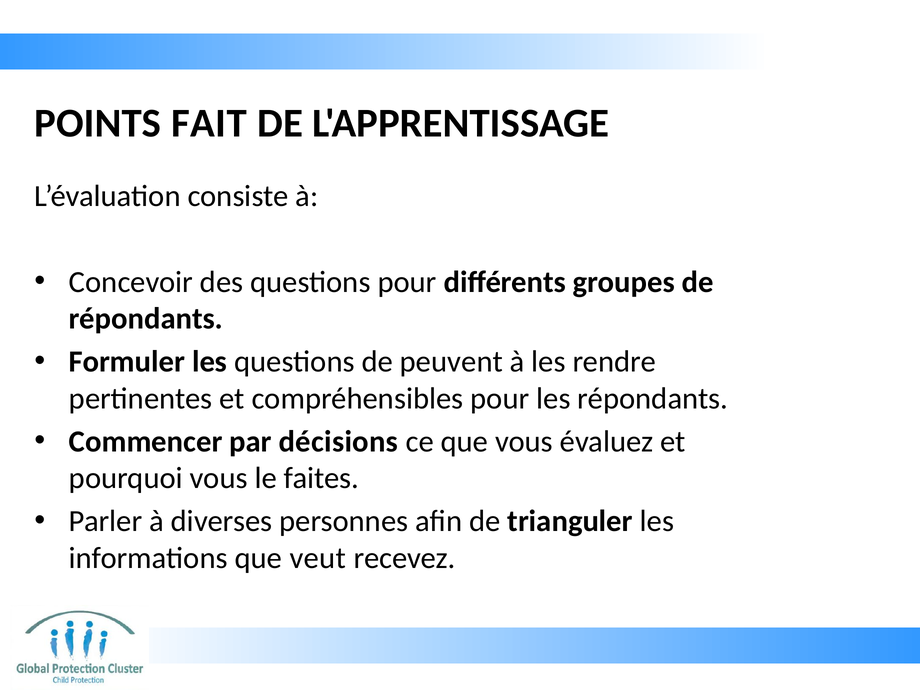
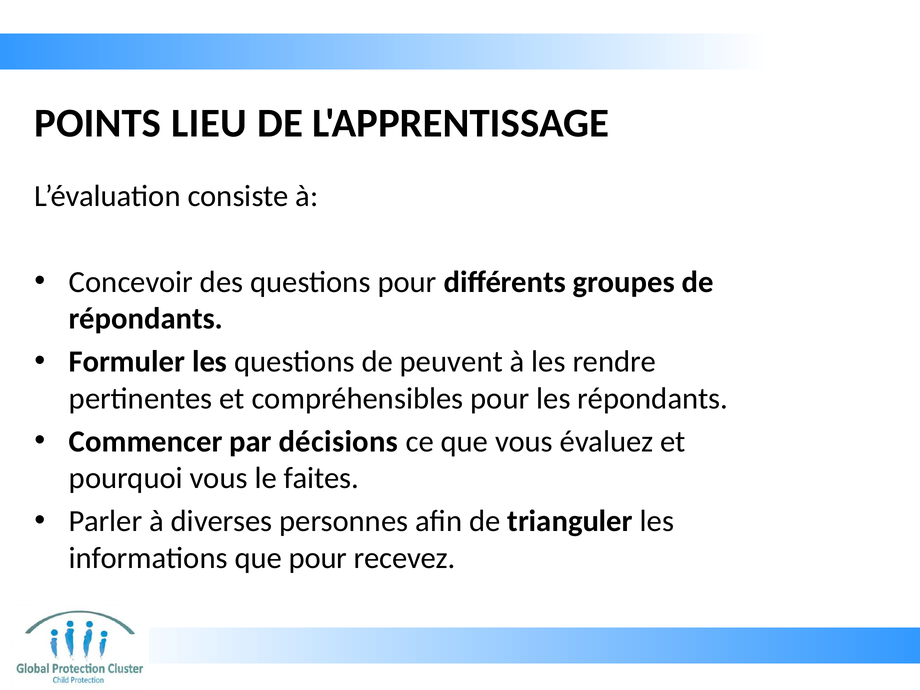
FAIT: FAIT -> LIEU
que veut: veut -> pour
